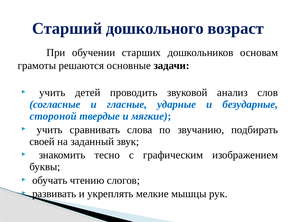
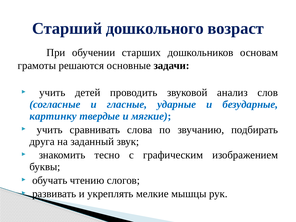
стороной: стороной -> картинку
своей: своей -> друга
